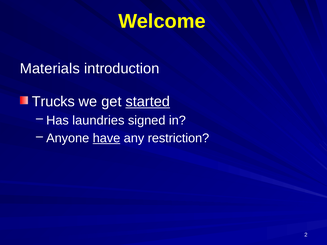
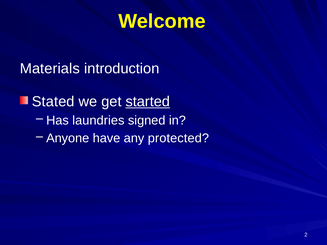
Trucks: Trucks -> Stated
have underline: present -> none
restriction: restriction -> protected
